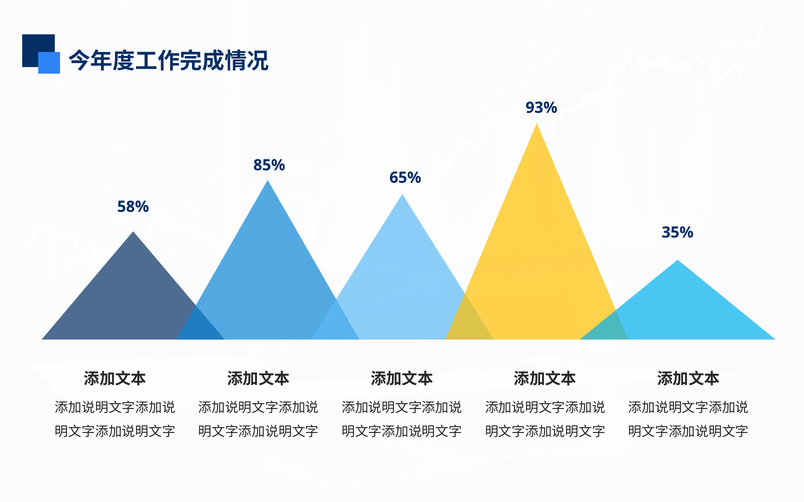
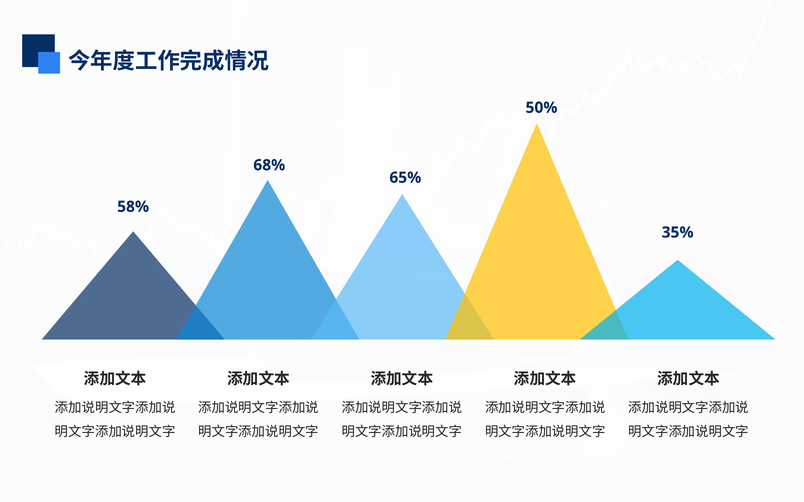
93%: 93% -> 50%
85%: 85% -> 68%
